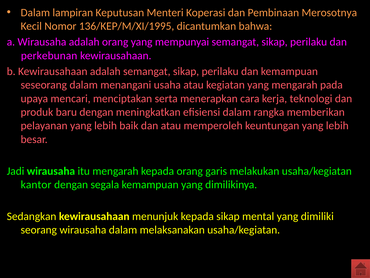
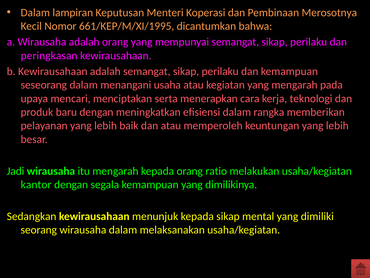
136/KEP/M/XI/1995: 136/KEP/M/XI/1995 -> 661/KEP/M/XI/1995
perkebunan: perkebunan -> peringkasan
garis: garis -> ratio
